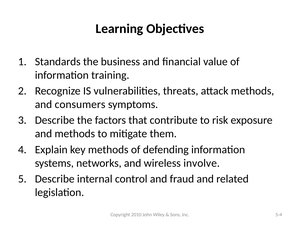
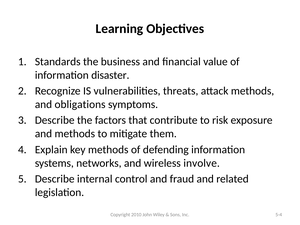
training: training -> disaster
consumers: consumers -> obligations
